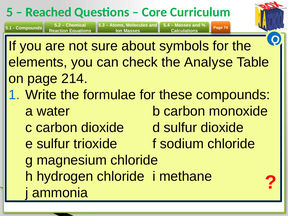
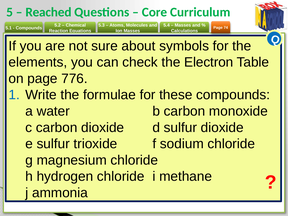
Analyse: Analyse -> Electron
214: 214 -> 776
